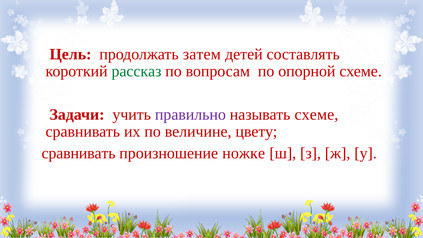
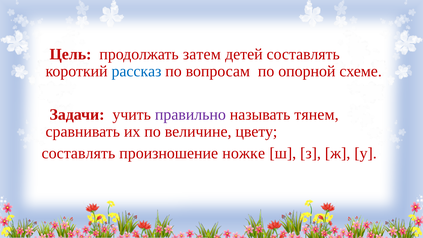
рассказ colour: green -> blue
называть схеме: схеме -> тянем
сравнивать at (79, 153): сравнивать -> составлять
